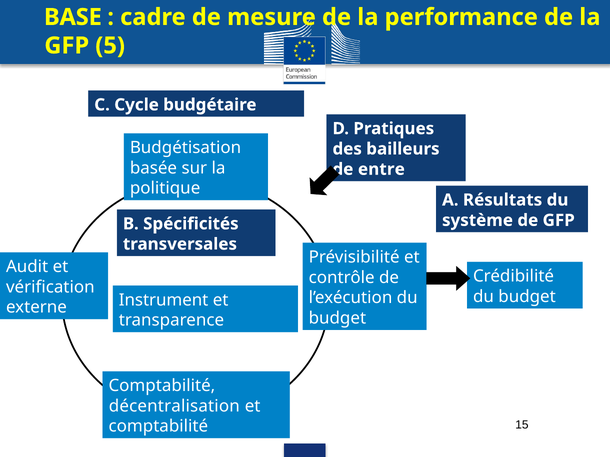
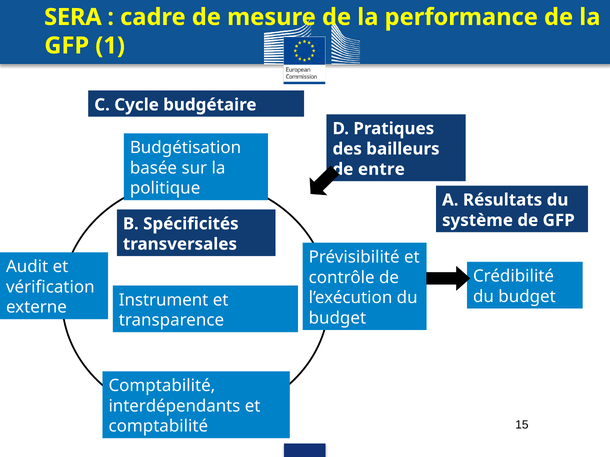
BASE: BASE -> SERA
5: 5 -> 1
décentralisation: décentralisation -> interdépendants
